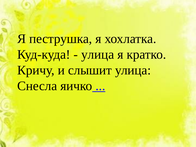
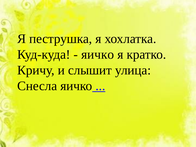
улица at (98, 54): улица -> яичко
